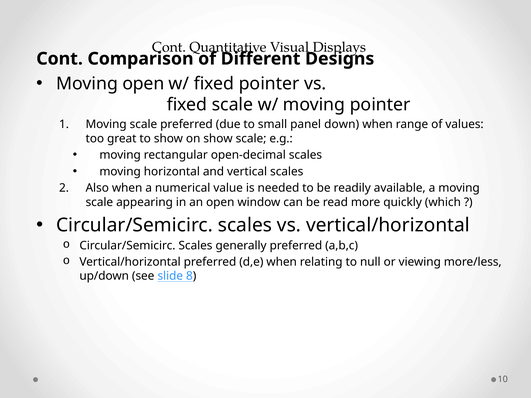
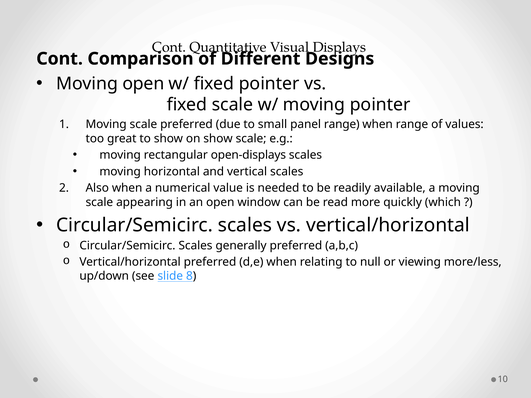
panel down: down -> range
open-decimal: open-decimal -> open-displays
